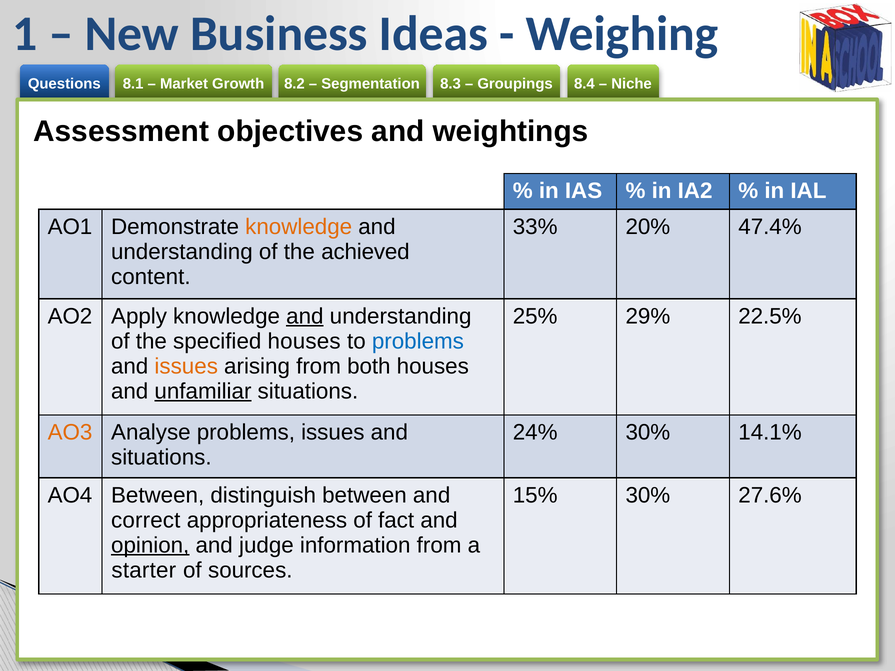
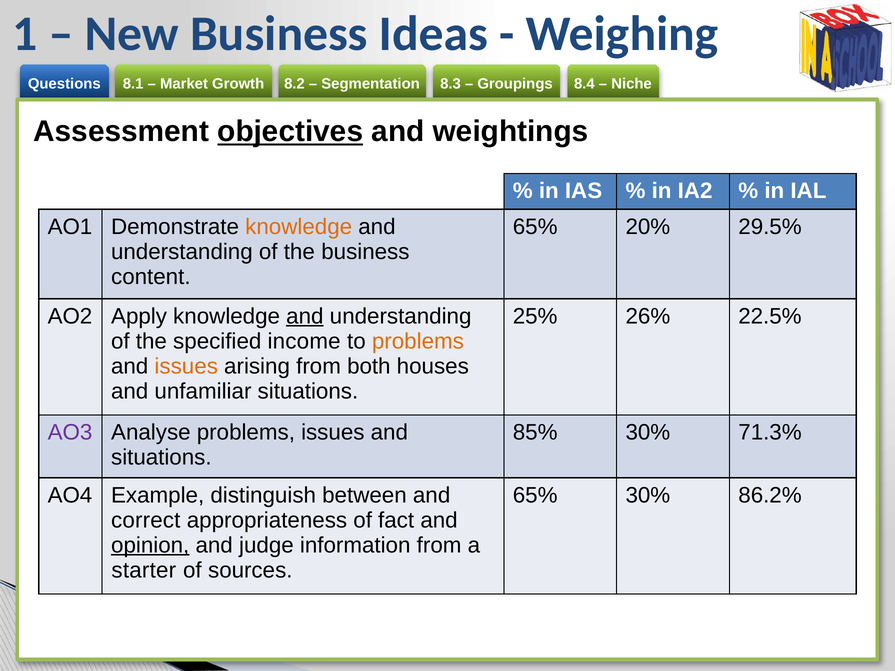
objectives underline: none -> present
33% at (535, 227): 33% -> 65%
47.4%: 47.4% -> 29.5%
the achieved: achieved -> business
29%: 29% -> 26%
specified houses: houses -> income
problems at (418, 341) colour: blue -> orange
unfamiliar underline: present -> none
AO3 colour: orange -> purple
24%: 24% -> 85%
14.1%: 14.1% -> 71.3%
AO4 Between: Between -> Example
15% at (535, 495): 15% -> 65%
27.6%: 27.6% -> 86.2%
